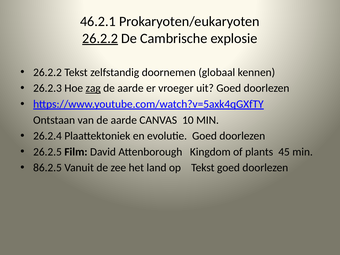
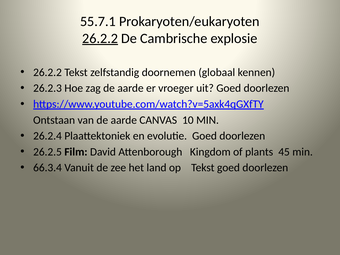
46.2.1: 46.2.1 -> 55.7.1
zag underline: present -> none
86.2.5: 86.2.5 -> 66.3.4
